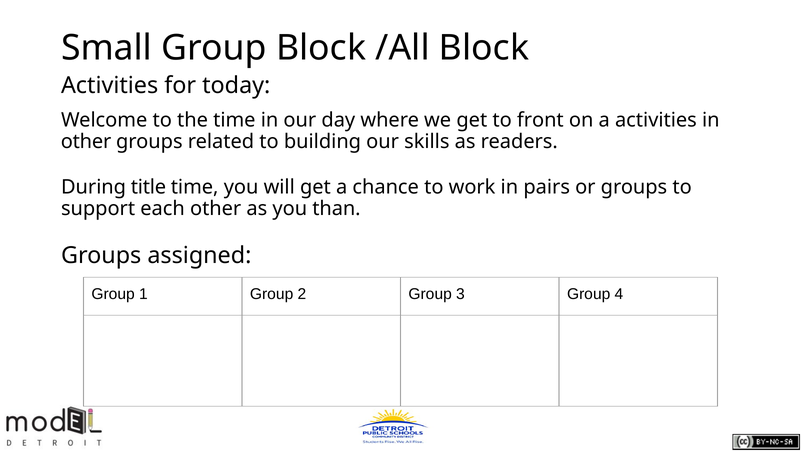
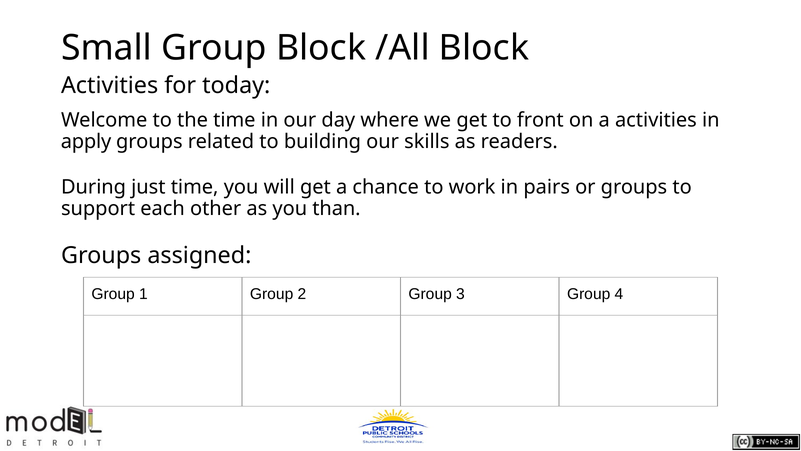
other at (86, 142): other -> apply
title: title -> just
